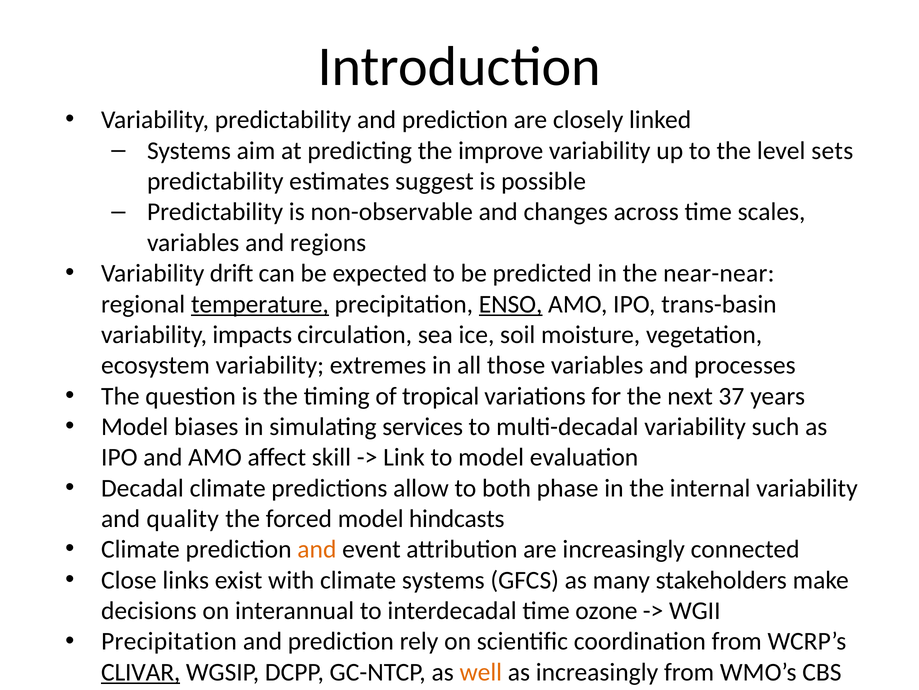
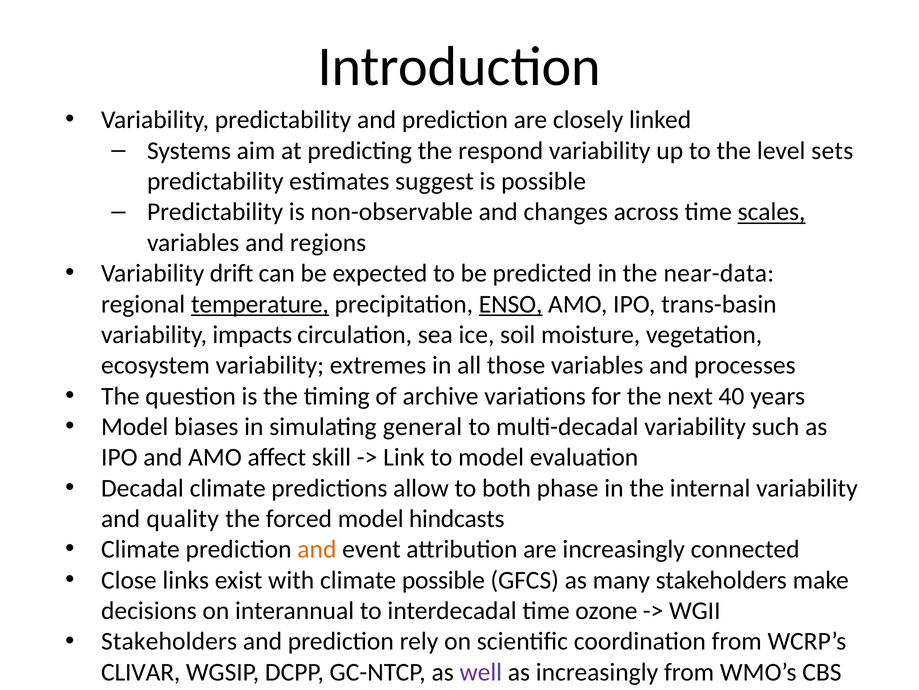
improve: improve -> respond
scales underline: none -> present
near-near: near-near -> near-data
tropical: tropical -> archive
37: 37 -> 40
services: services -> general
climate systems: systems -> possible
Precipitation at (169, 641): Precipitation -> Stakeholders
CLIVAR underline: present -> none
well colour: orange -> purple
